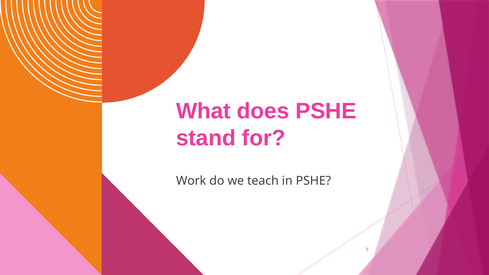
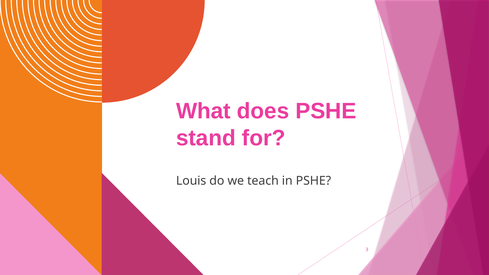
Work: Work -> Louis
